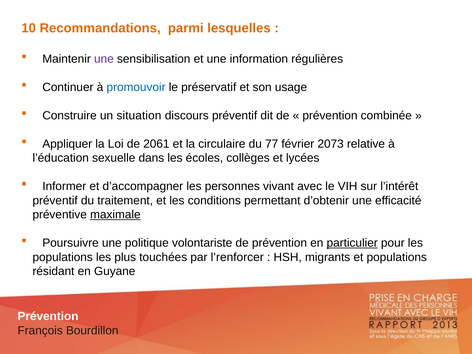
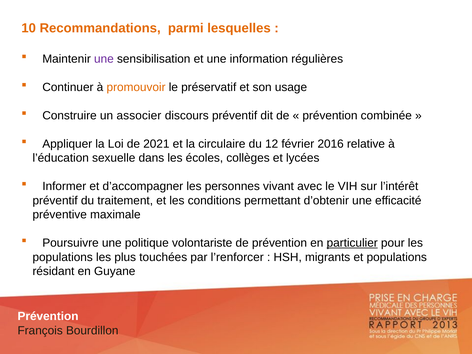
promouvoir colour: blue -> orange
situation: situation -> associer
2061: 2061 -> 2021
77: 77 -> 12
2073: 2073 -> 2016
maximale underline: present -> none
